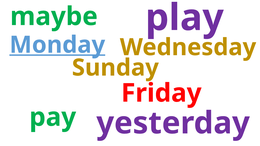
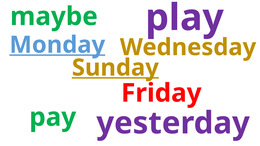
Sunday underline: none -> present
